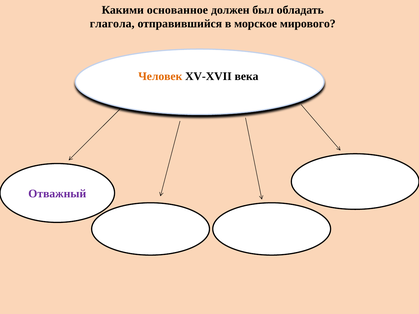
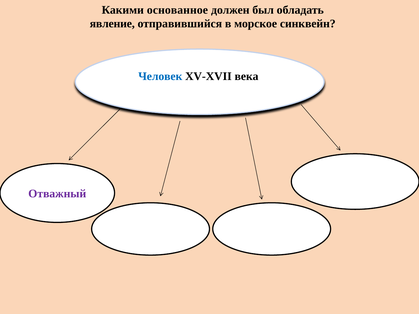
глагола: глагола -> явление
мирового: мирового -> синквейн
Человек colour: orange -> blue
